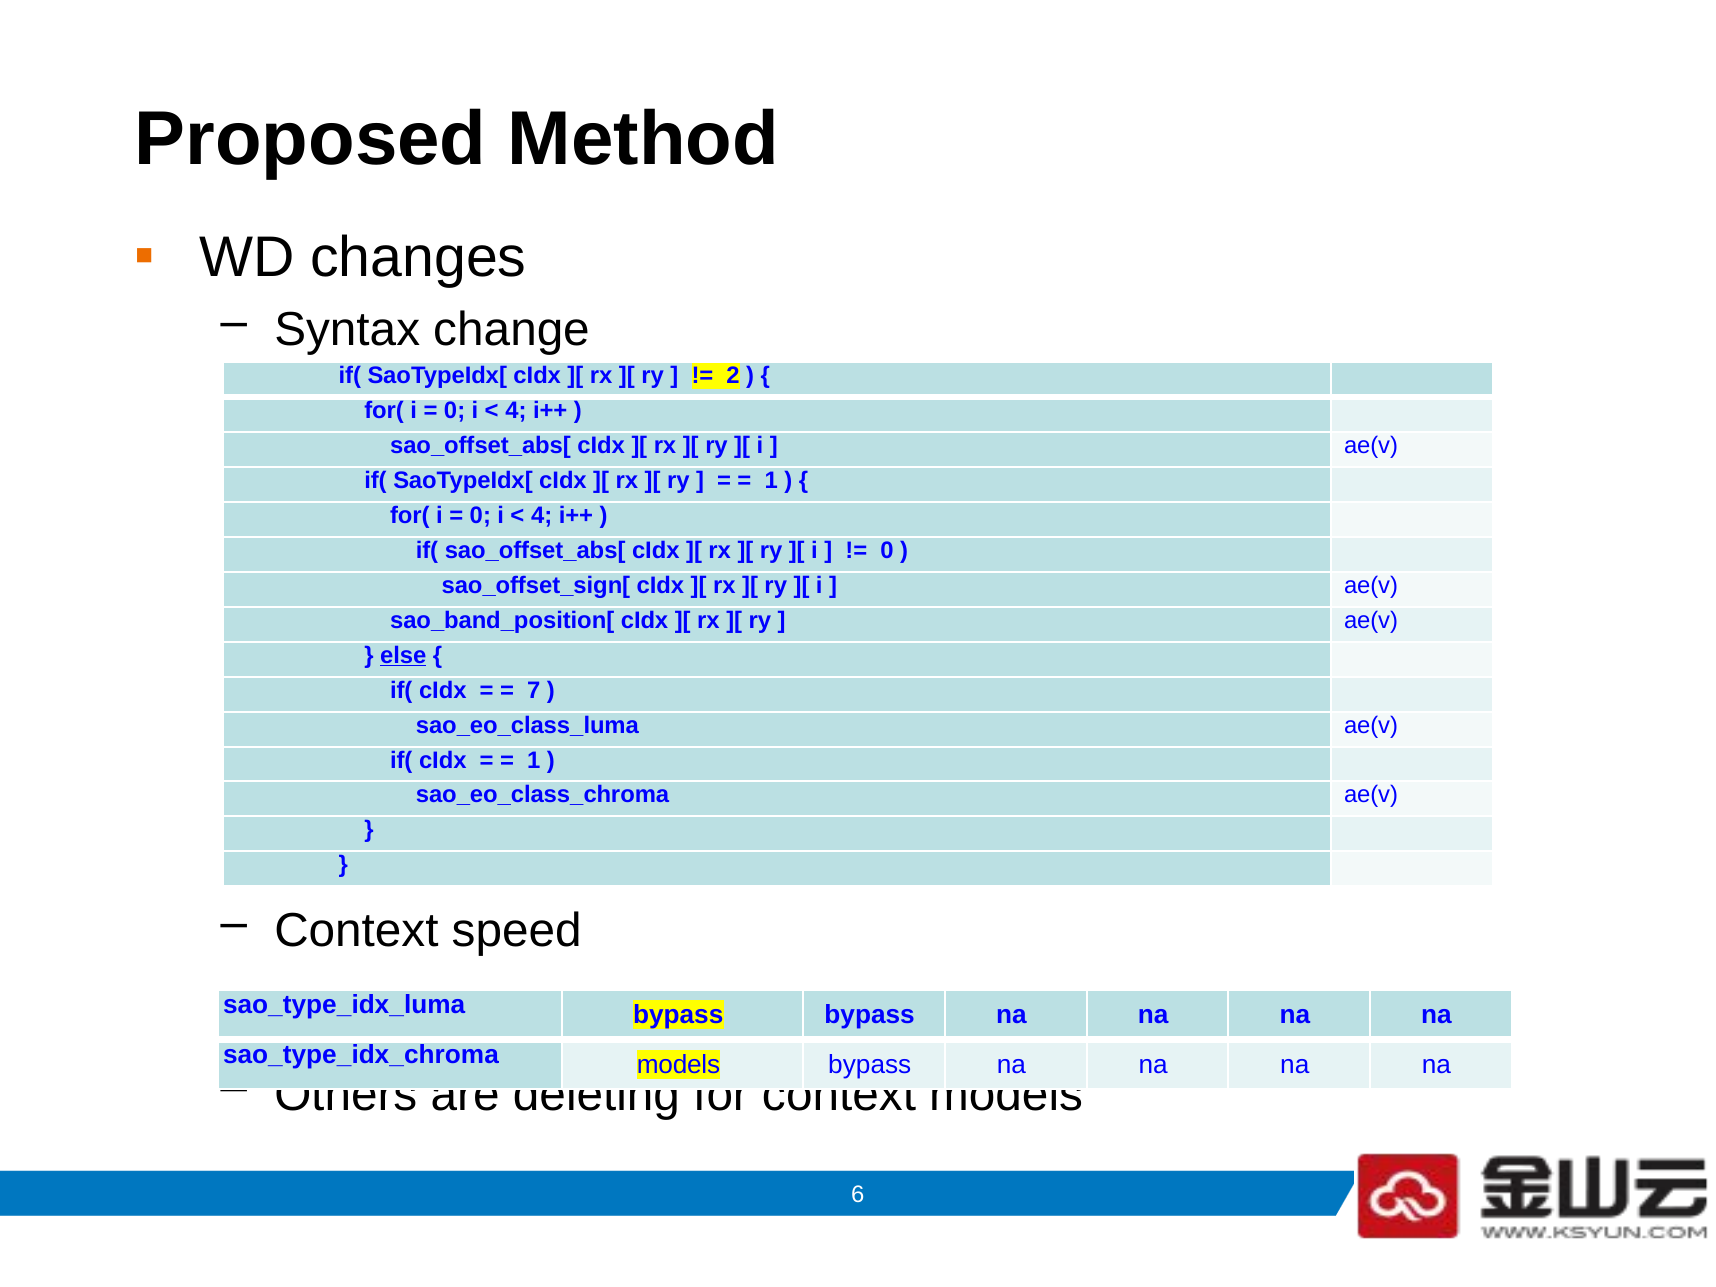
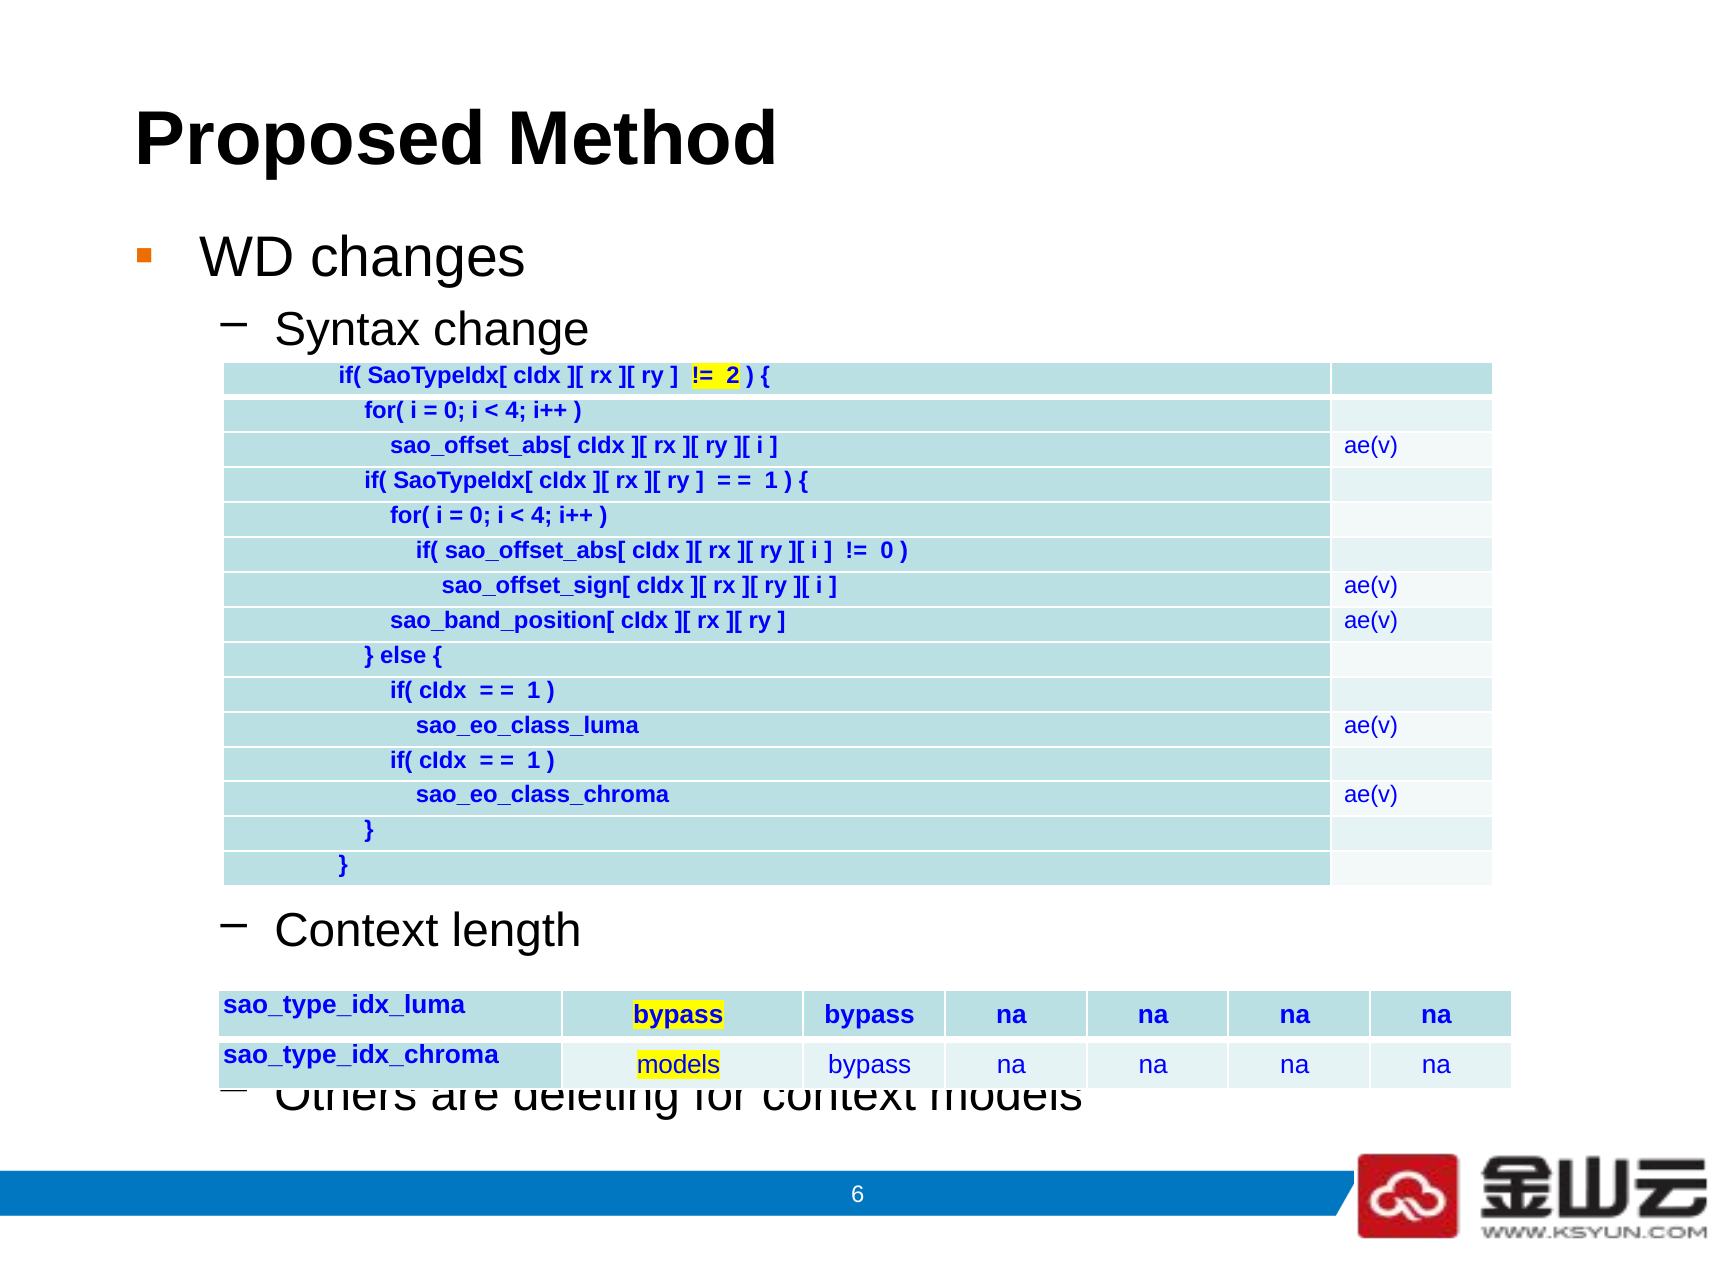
else underline: present -> none
7 at (534, 690): 7 -> 1
speed: speed -> length
